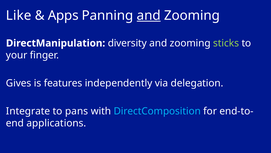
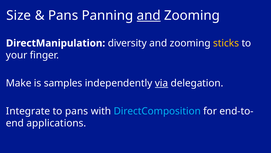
Like: Like -> Size
Apps at (63, 15): Apps -> Pans
sticks colour: light green -> yellow
Gives: Gives -> Make
features: features -> samples
via underline: none -> present
